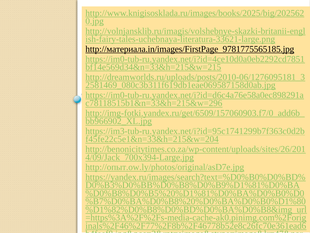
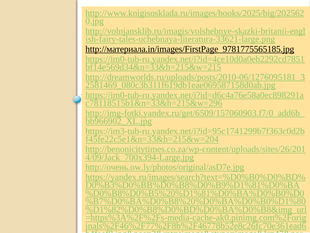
http://опыт.ow.ly/photos/original/asD7e.jpg: http://опыт.ow.ly/photos/original/asD7e.jpg -> http://очень.ow.ly/photos/original/asD7e.jpg
